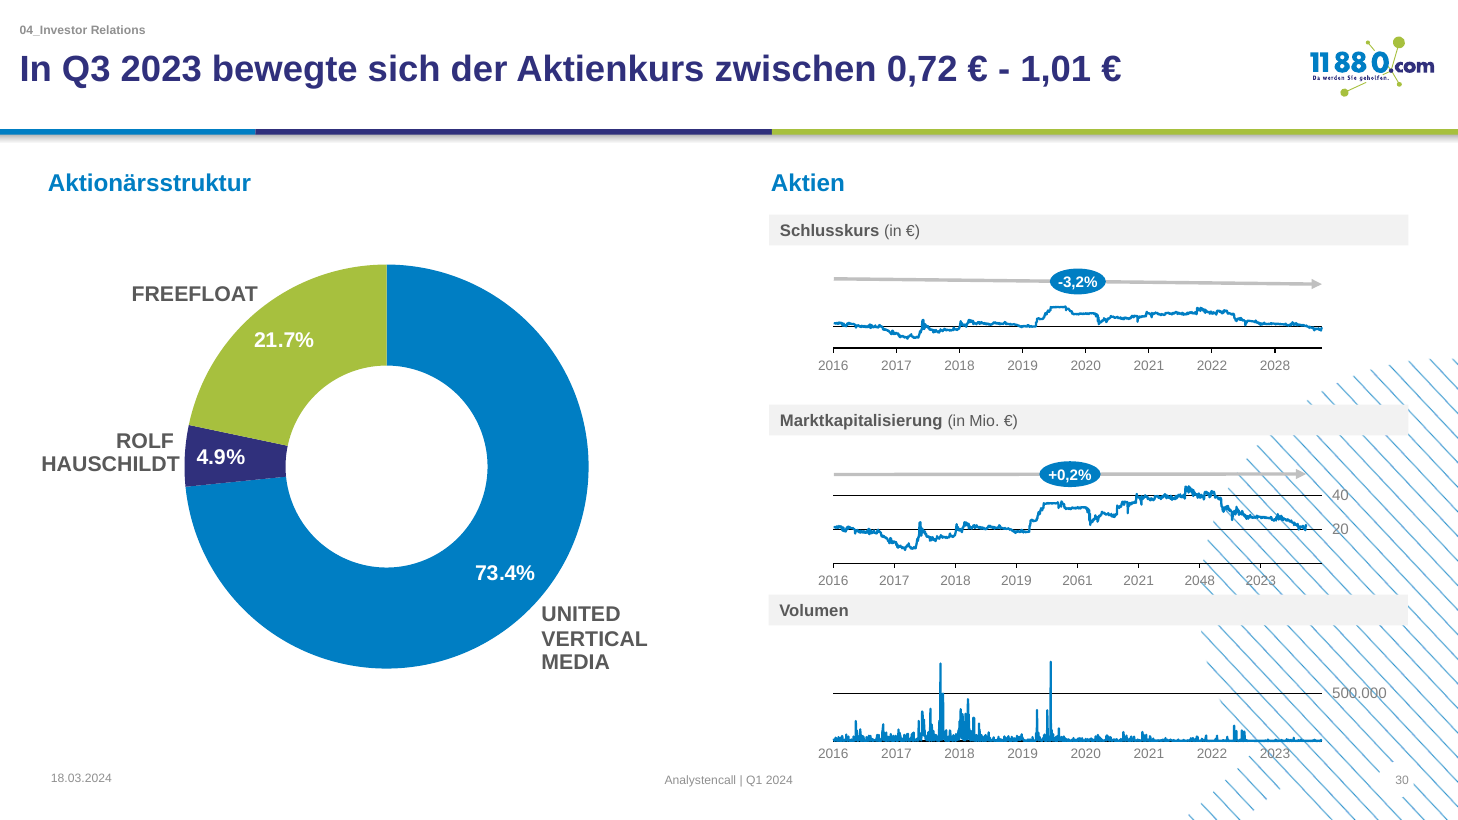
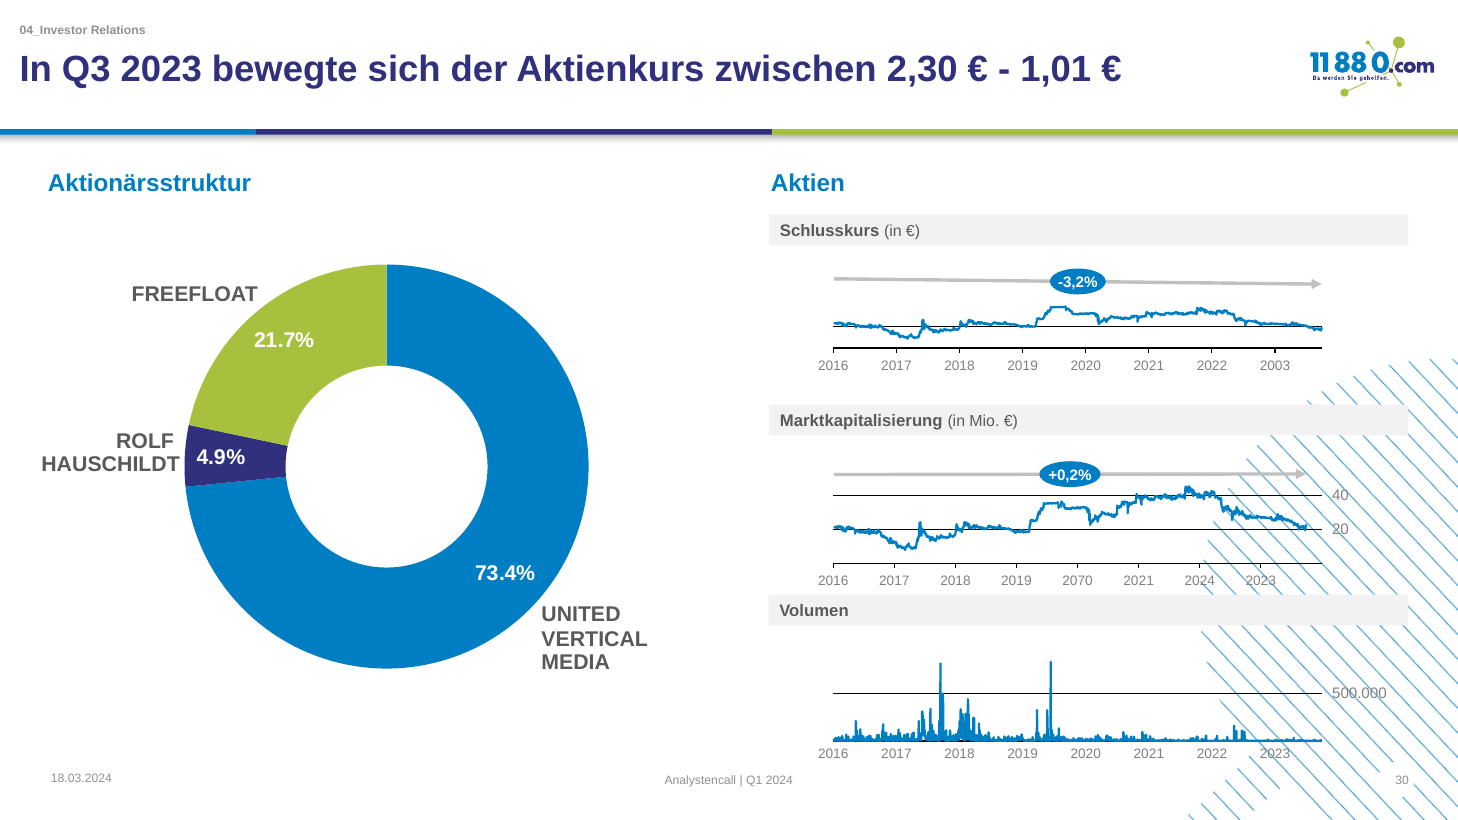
0,72: 0,72 -> 2,30
2028: 2028 -> 2003
2061: 2061 -> 2070
2016 2048: 2048 -> 2024
